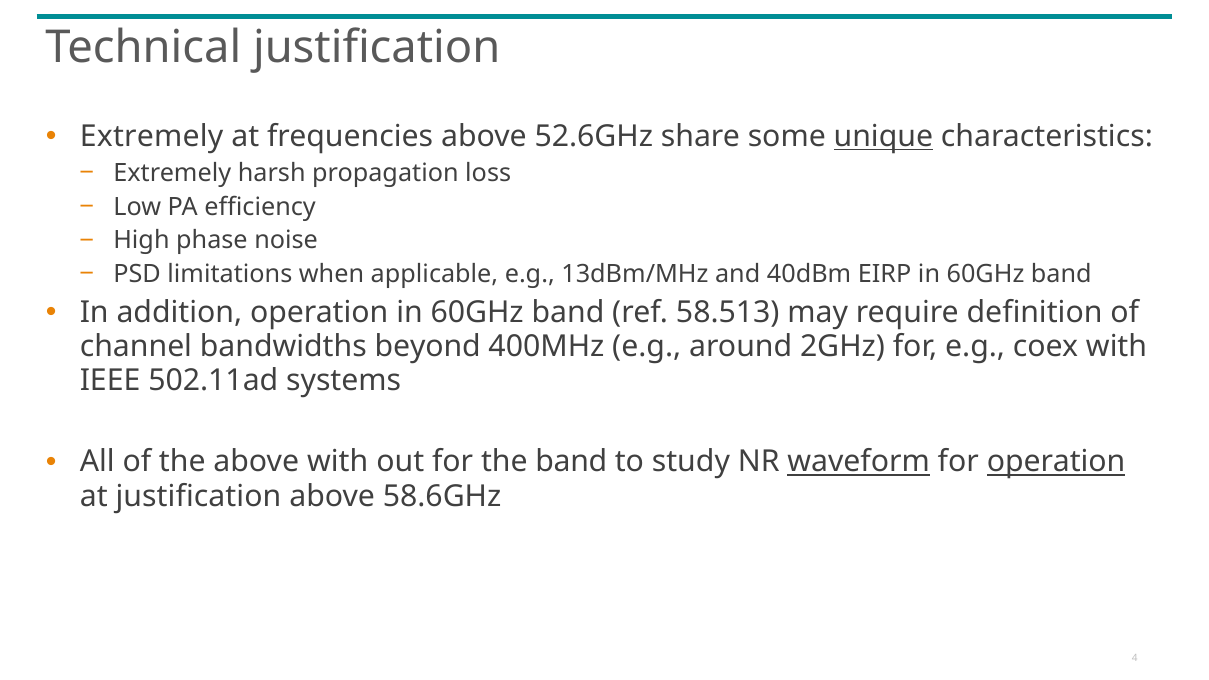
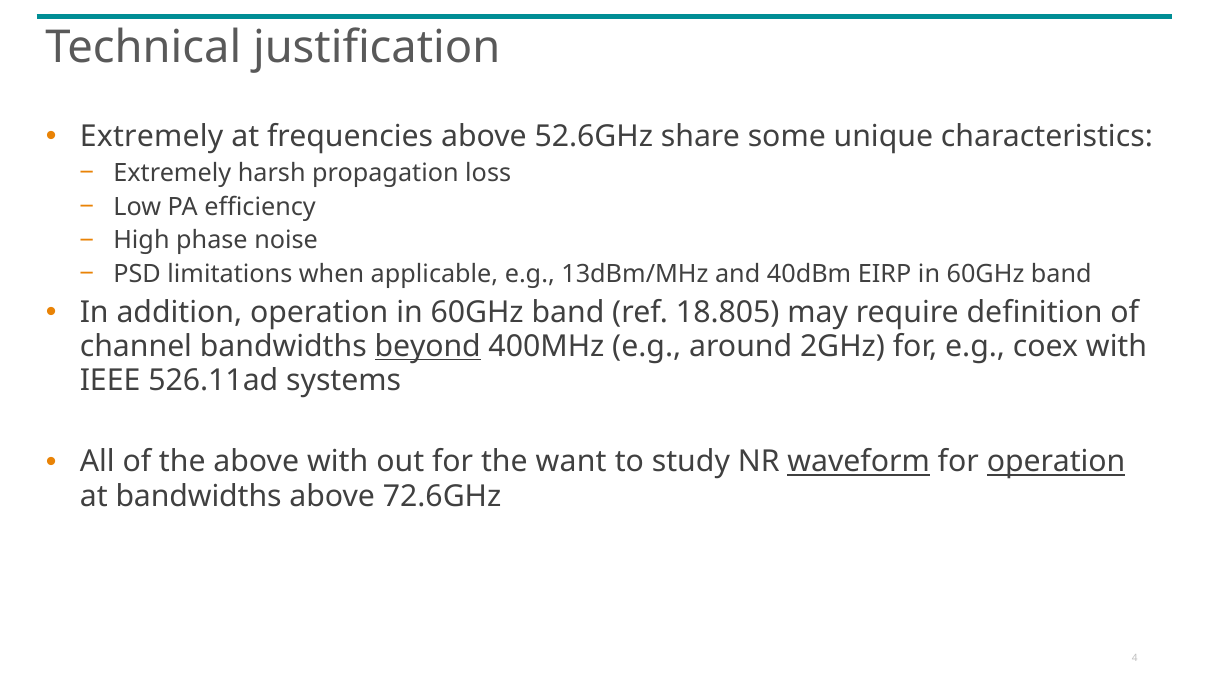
unique underline: present -> none
58.513: 58.513 -> 18.805
beyond underline: none -> present
502.11ad: 502.11ad -> 526.11ad
the band: band -> want
at justification: justification -> bandwidths
58.6GHz: 58.6GHz -> 72.6GHz
